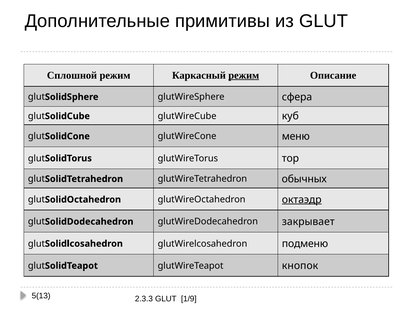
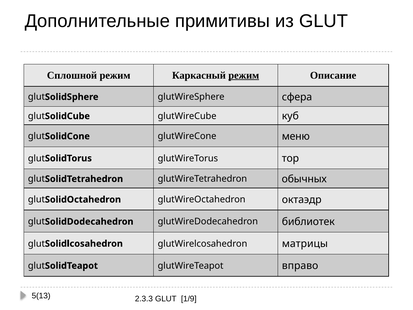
октаэдр underline: present -> none
закрывает: закрывает -> библиотек
подменю: подменю -> матрицы
кнопок: кнопок -> вправо
